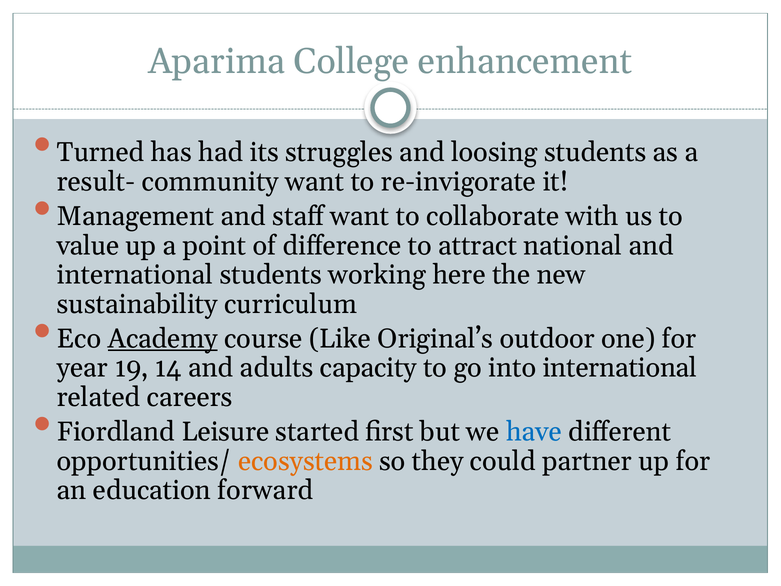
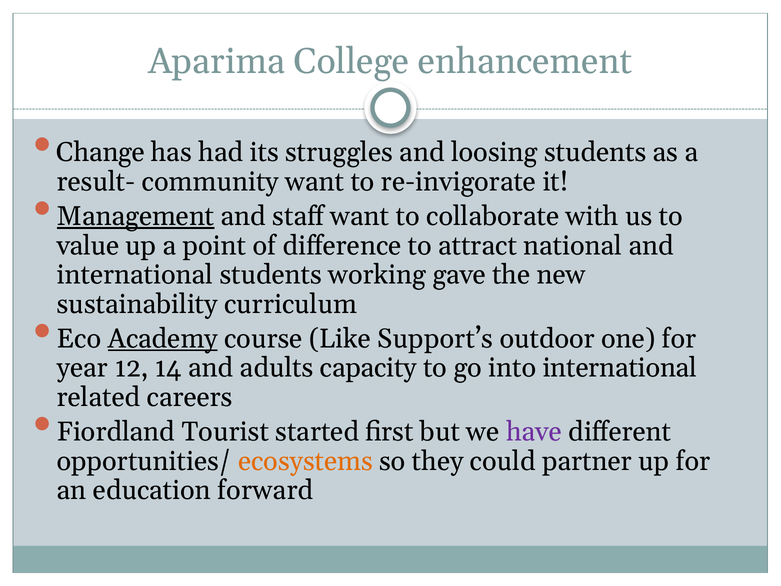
Turned: Turned -> Change
Management underline: none -> present
here: here -> gave
Original’s: Original’s -> Support’s
19: 19 -> 12
Leisure: Leisure -> Tourist
have colour: blue -> purple
